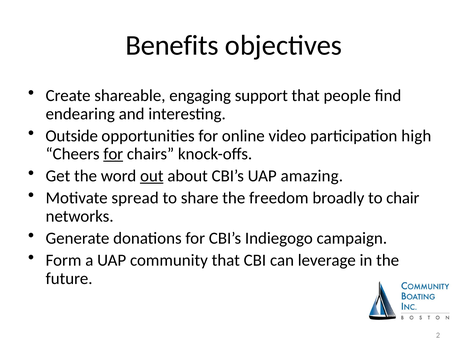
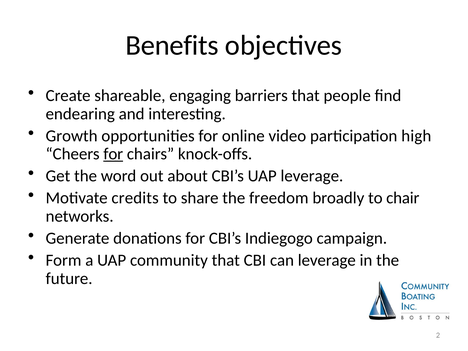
support: support -> barriers
Outside: Outside -> Growth
out underline: present -> none
UAP amazing: amazing -> leverage
spread: spread -> credits
